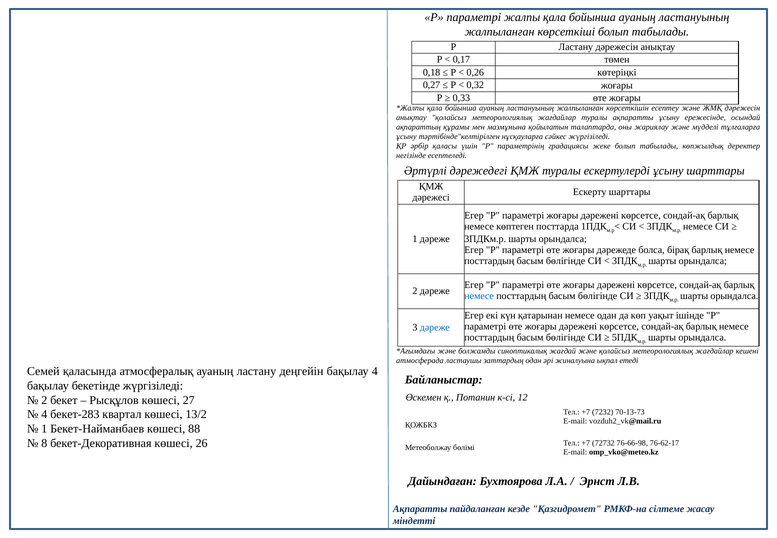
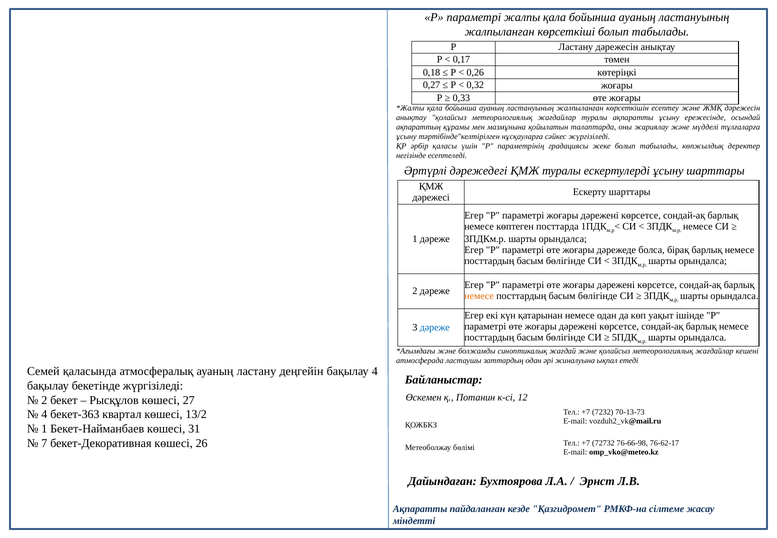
немесе at (479, 296) colour: blue -> orange
бекет-283: бекет-283 -> бекет-363
88: 88 -> 31
8: 8 -> 7
